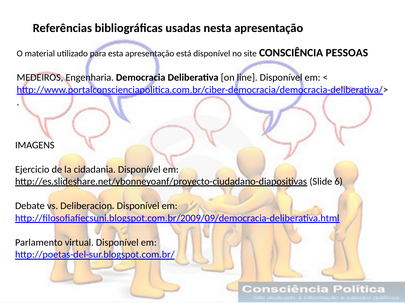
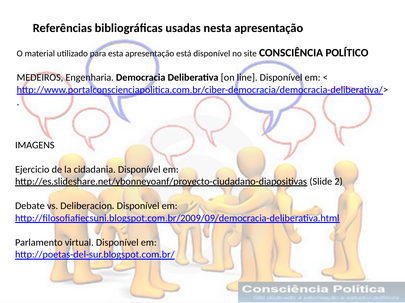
PESSOAS: PESSOAS -> POLÍTICO
6: 6 -> 2
